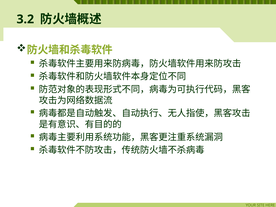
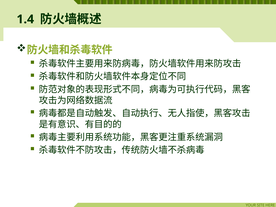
3.2: 3.2 -> 1.4
